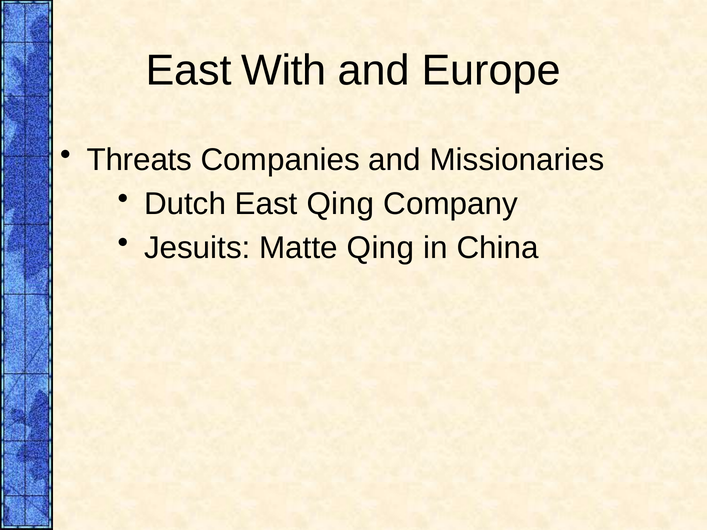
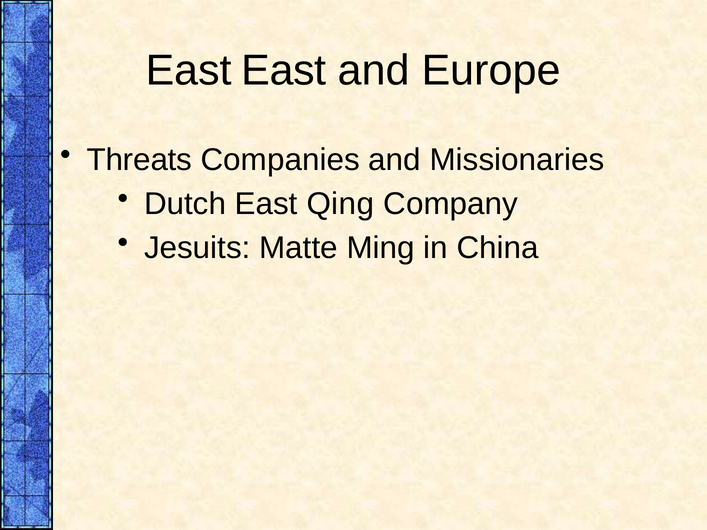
East With: With -> East
Matte Qing: Qing -> Ming
